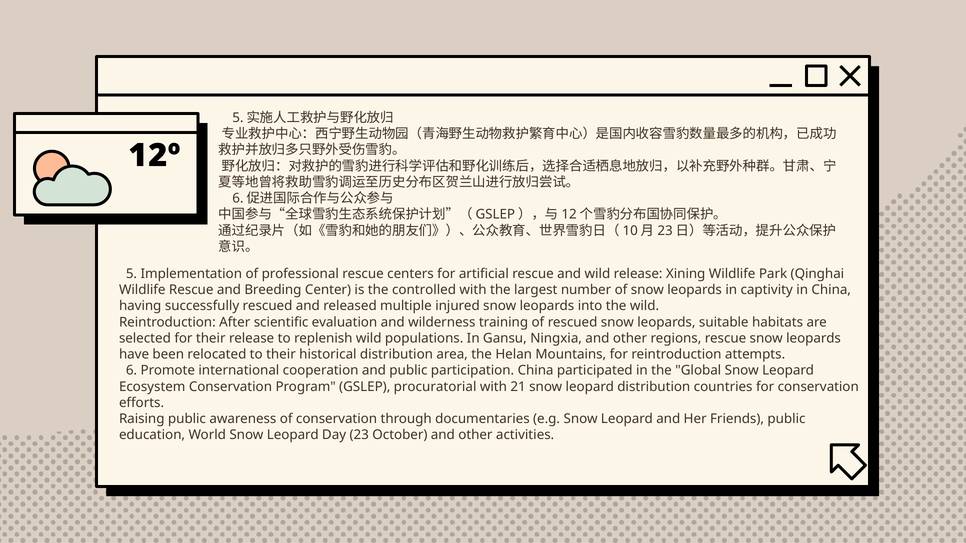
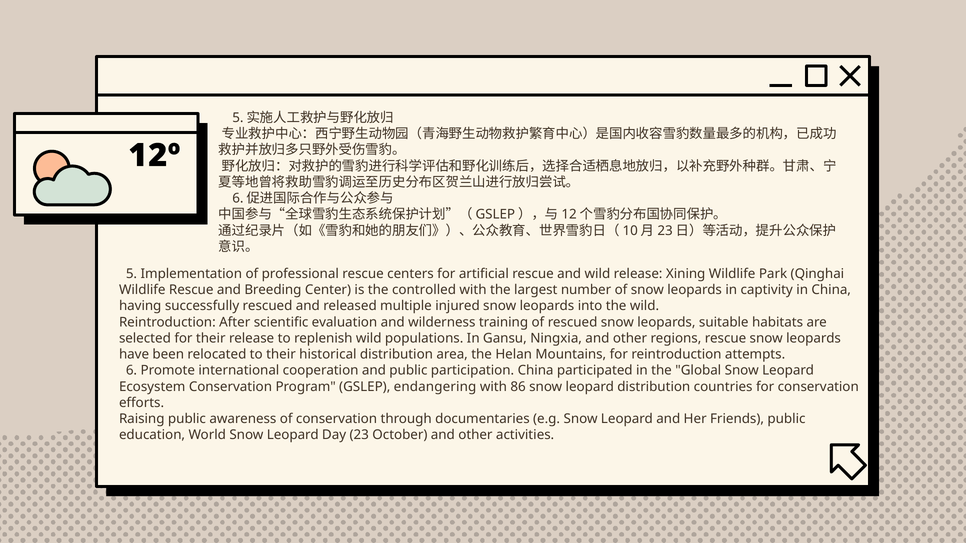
procuratorial: procuratorial -> endangering
21: 21 -> 86
